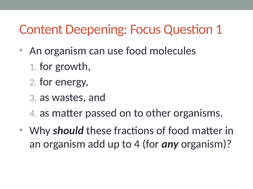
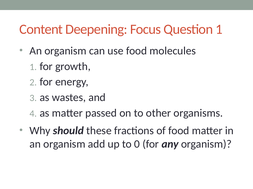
to 4: 4 -> 0
